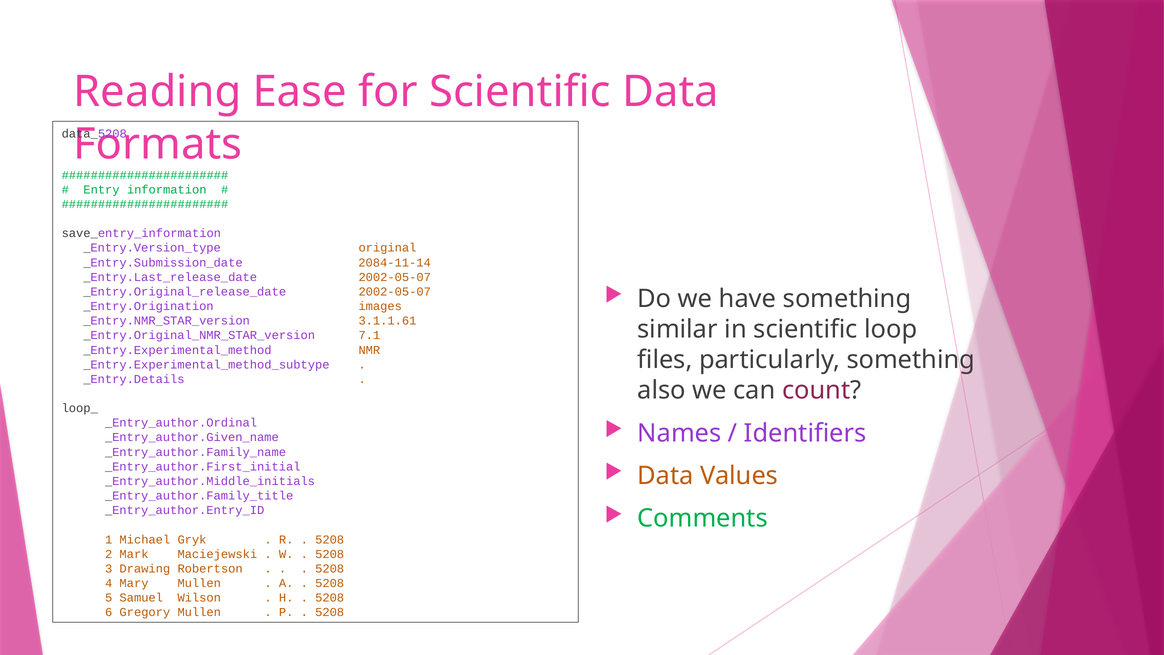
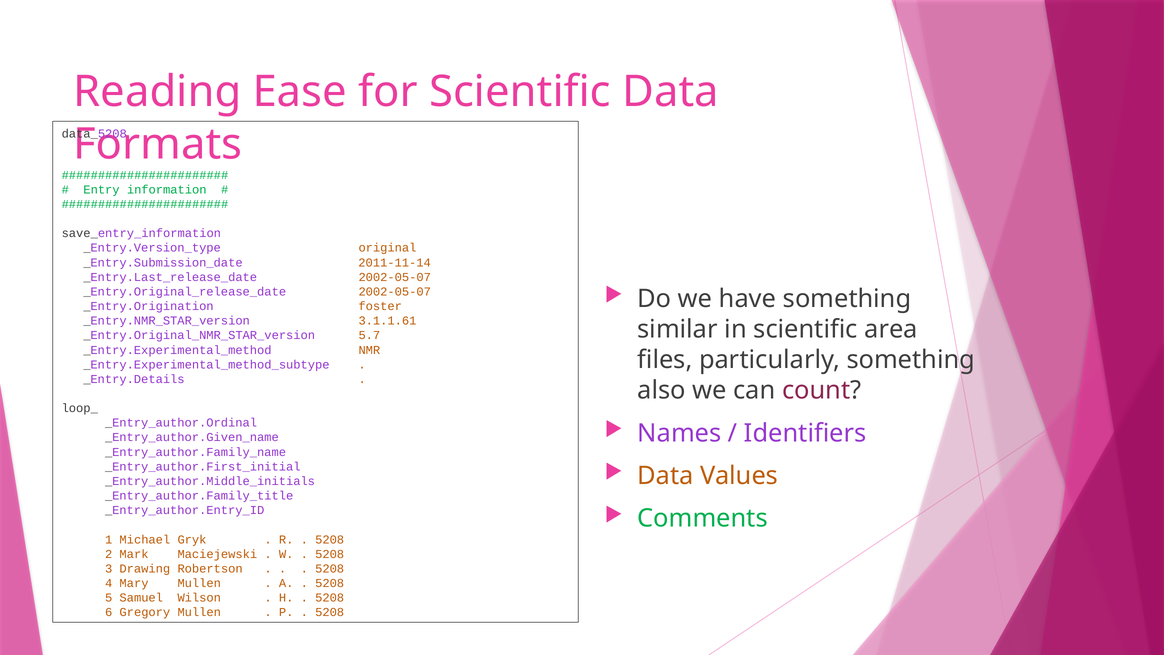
2084-11-14: 2084-11-14 -> 2011-11-14
images: images -> foster
loop: loop -> area
7.1: 7.1 -> 5.7
